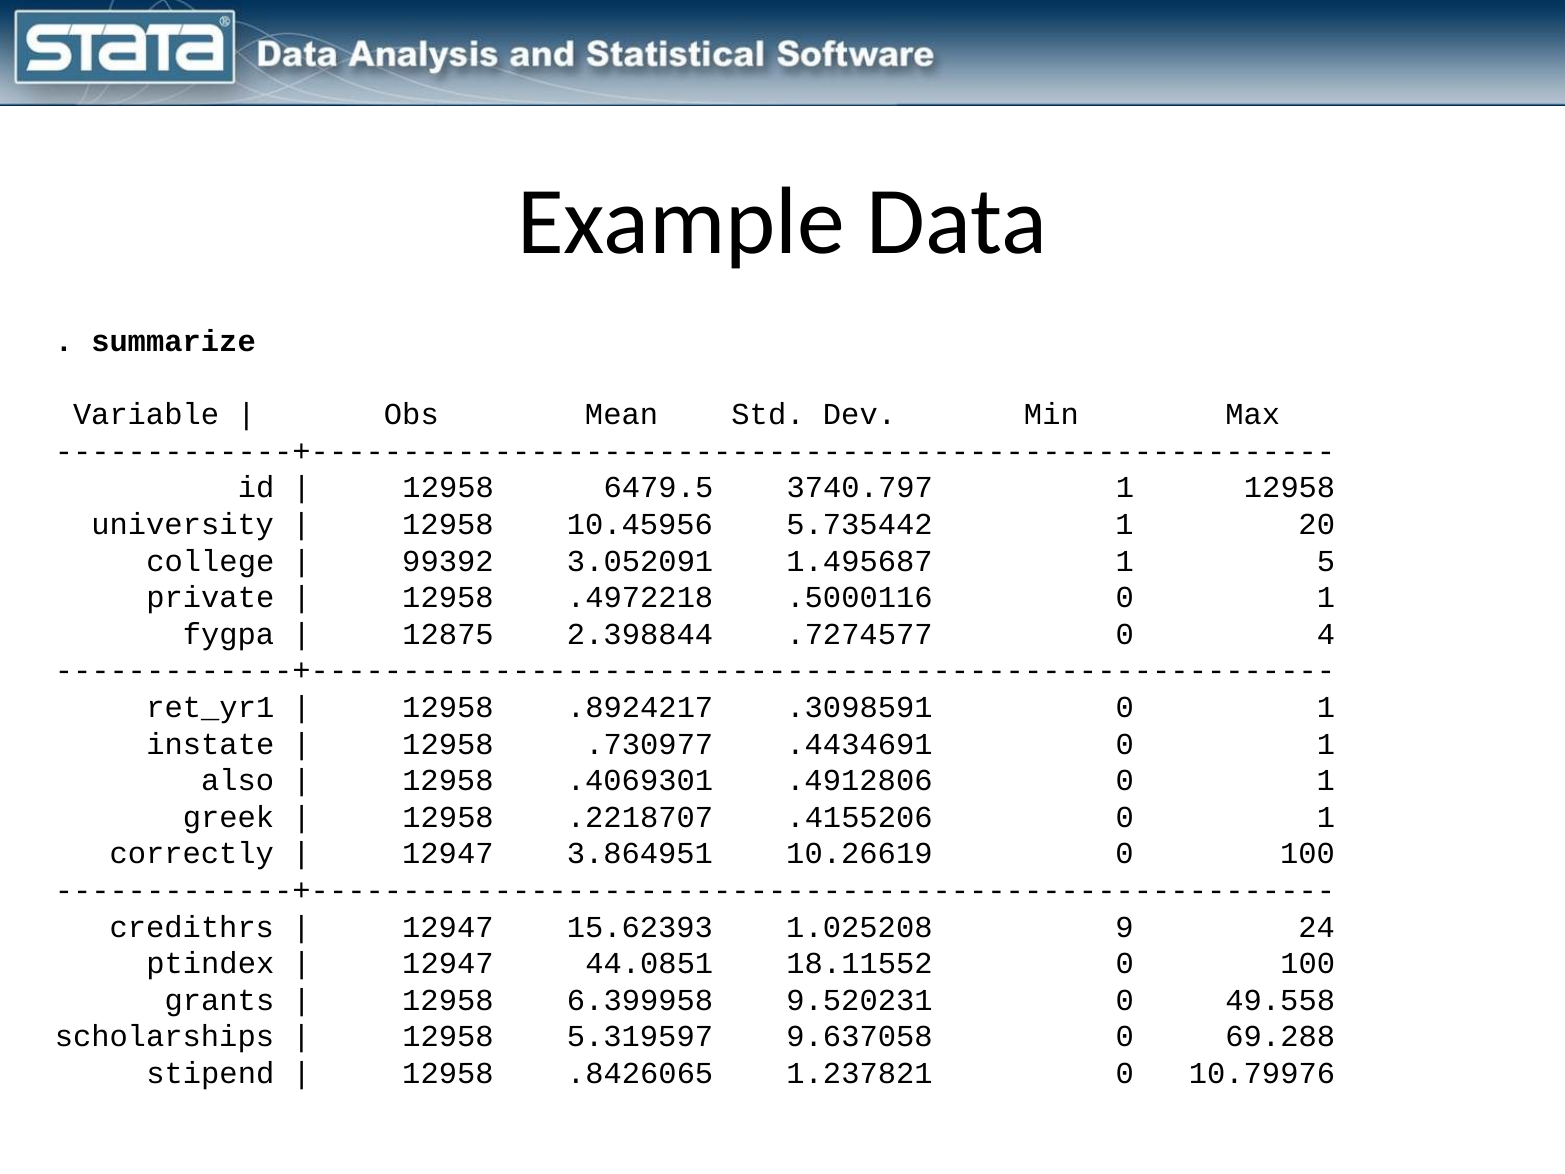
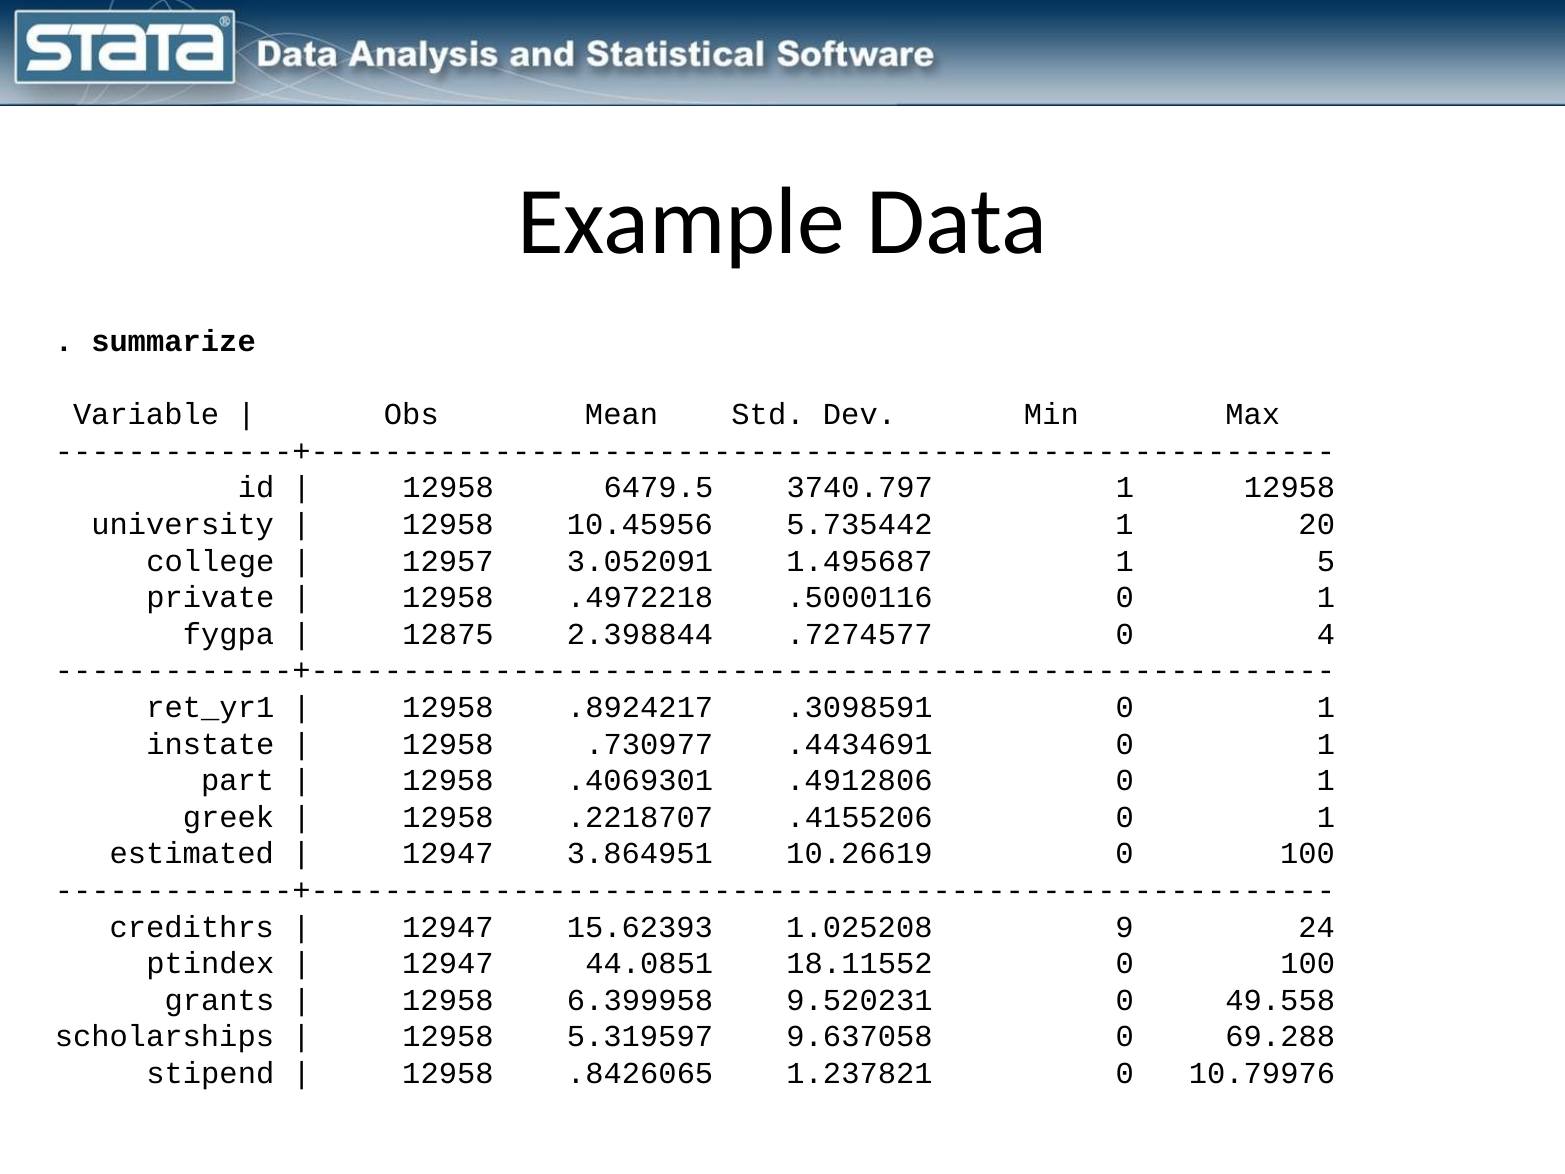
99392: 99392 -> 12957
also: also -> part
correctly: correctly -> estimated
